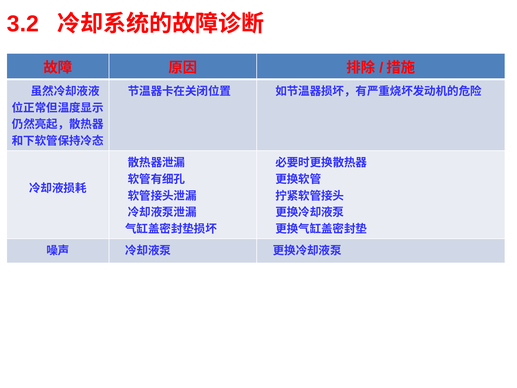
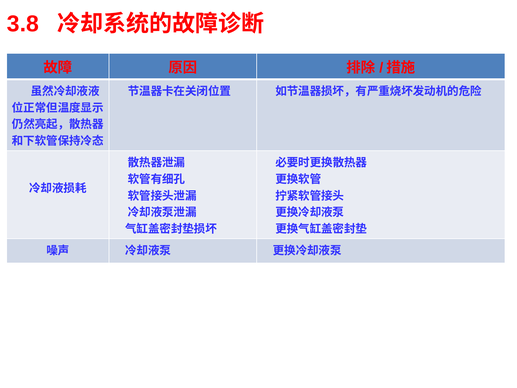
3.2: 3.2 -> 3.8
